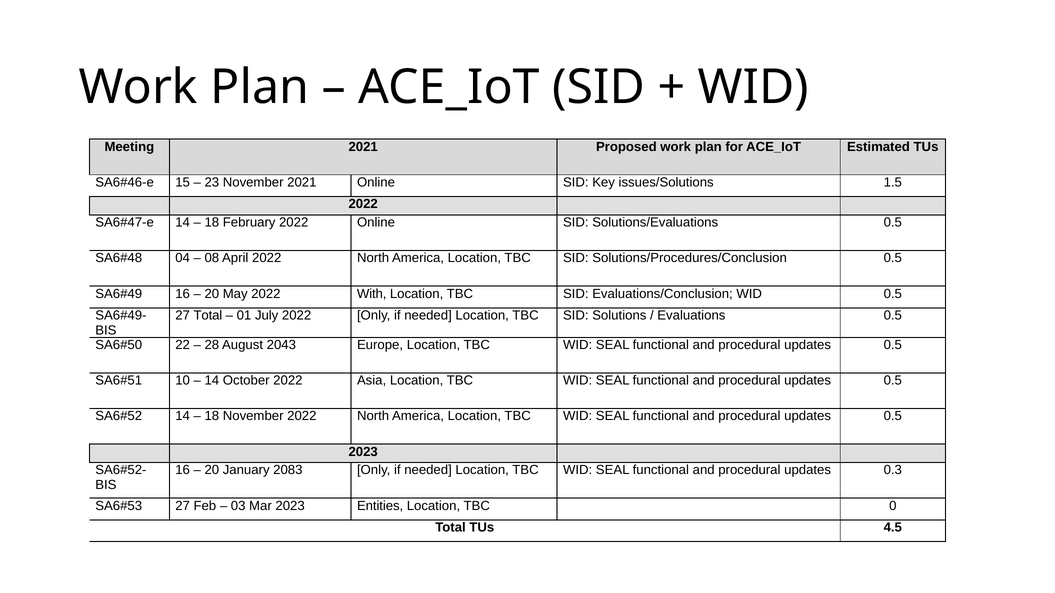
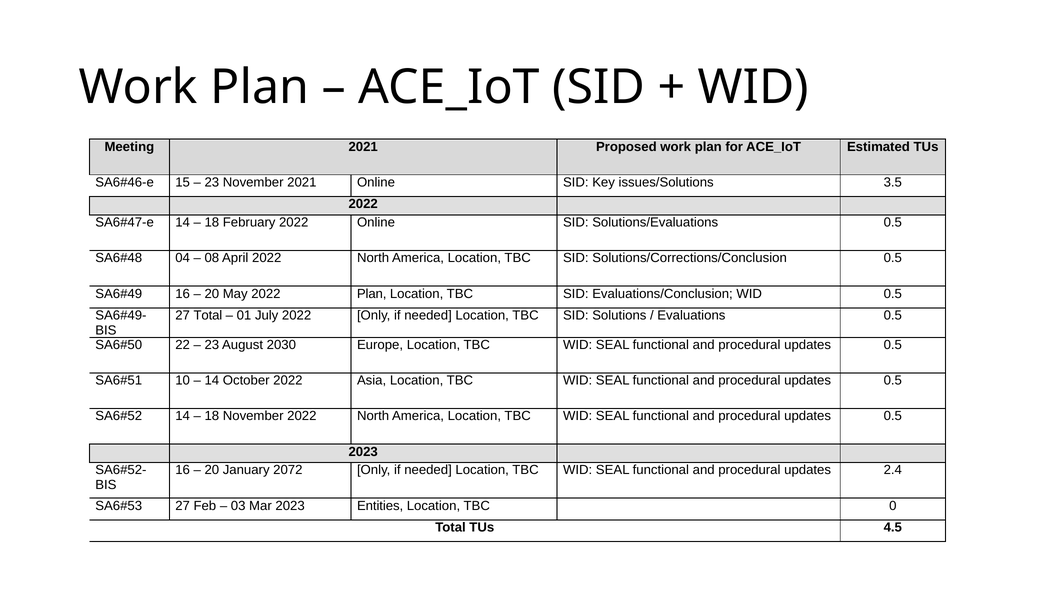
1.5: 1.5 -> 3.5
Solutions/Procedures/Conclusion: Solutions/Procedures/Conclusion -> Solutions/Corrections/Conclusion
2022 With: With -> Plan
28 at (212, 345): 28 -> 23
2043: 2043 -> 2030
2083: 2083 -> 2072
0.3: 0.3 -> 2.4
